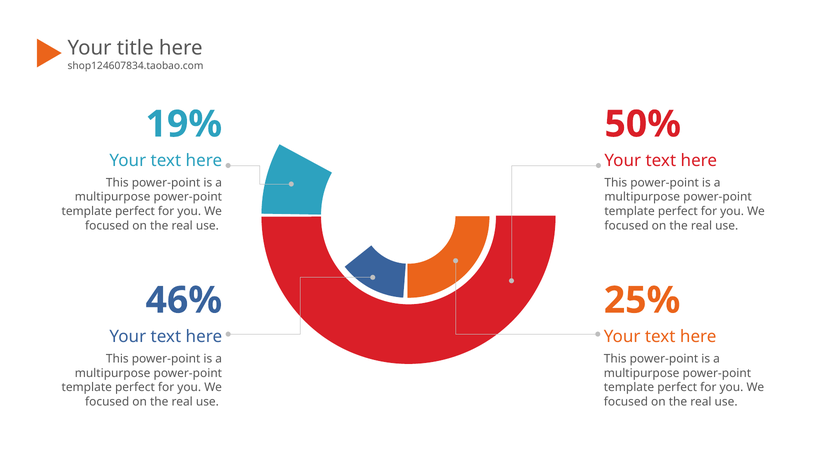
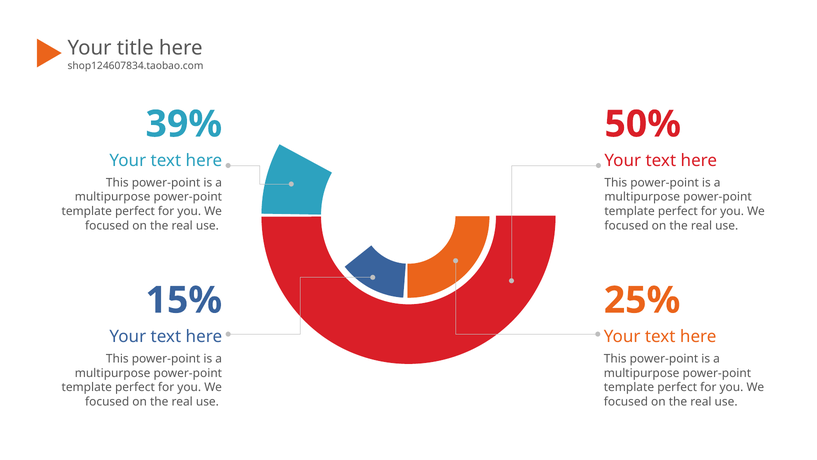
19%: 19% -> 39%
46%: 46% -> 15%
